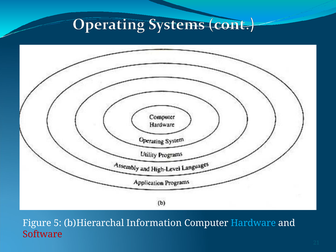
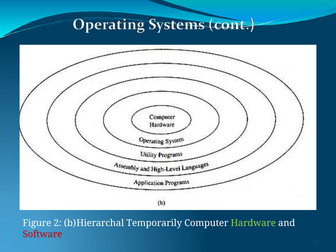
5: 5 -> 2
Information: Information -> Temporarily
Hardware colour: light blue -> light green
